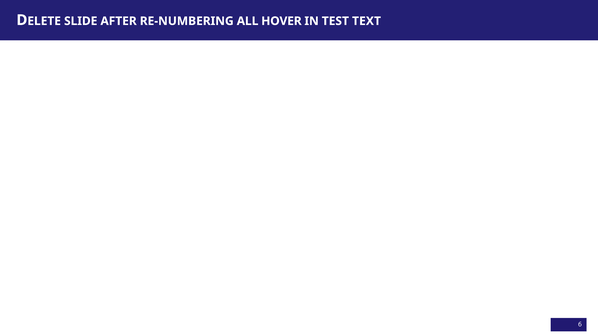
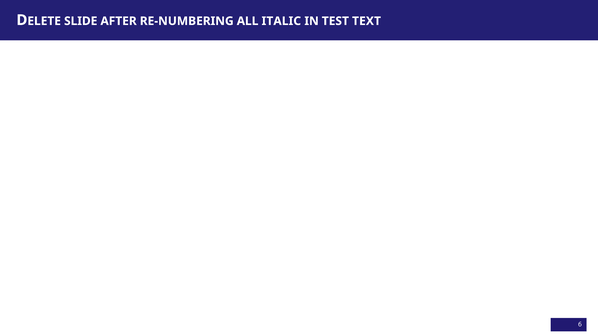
HOVER: HOVER -> ITALIC
